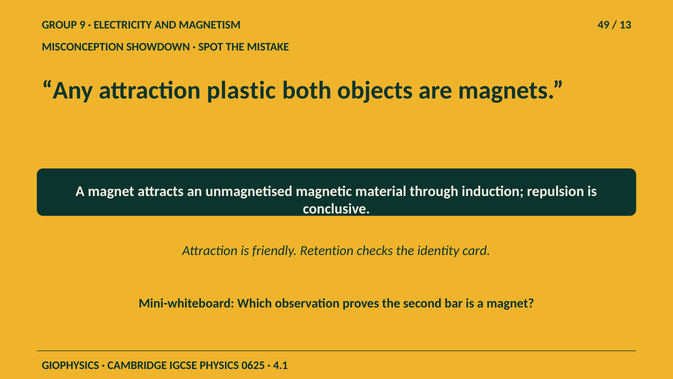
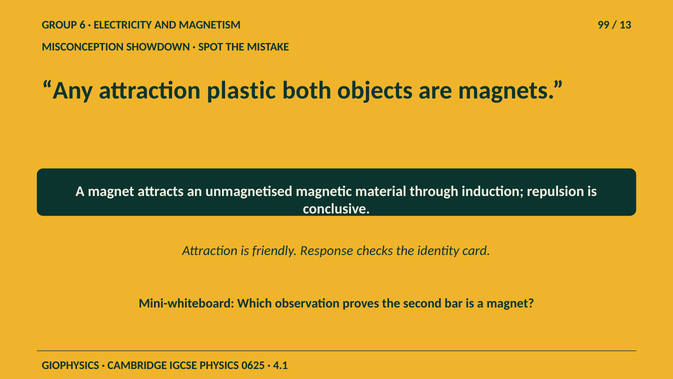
9: 9 -> 6
49: 49 -> 99
Retention: Retention -> Response
